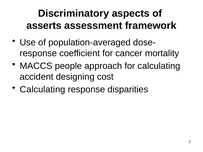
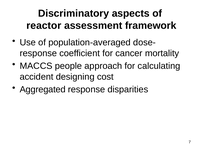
asserts: asserts -> reactor
Calculating at (43, 90): Calculating -> Aggregated
